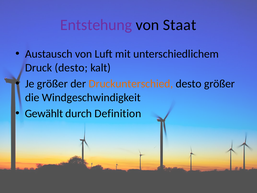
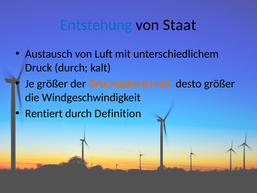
Entstehung colour: purple -> blue
Druck desto: desto -> durch
Gewählt: Gewählt -> Rentiert
